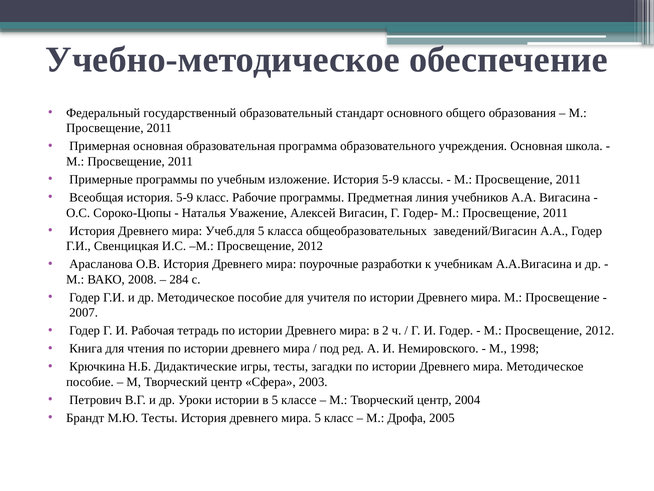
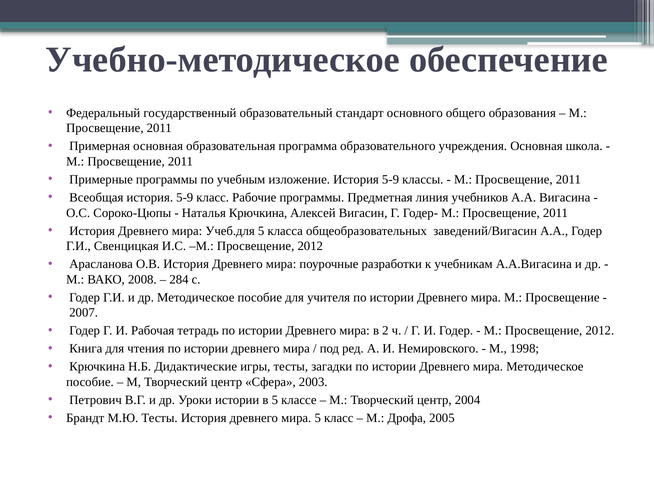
Наталья Уважение: Уважение -> Крючкина
